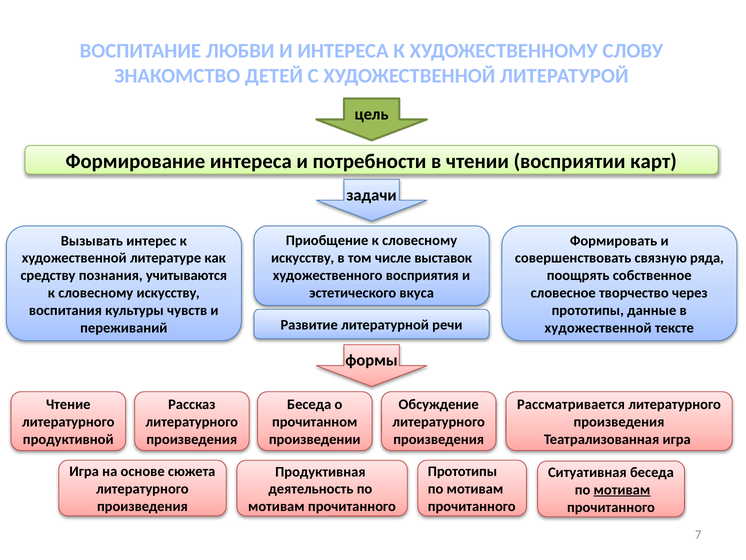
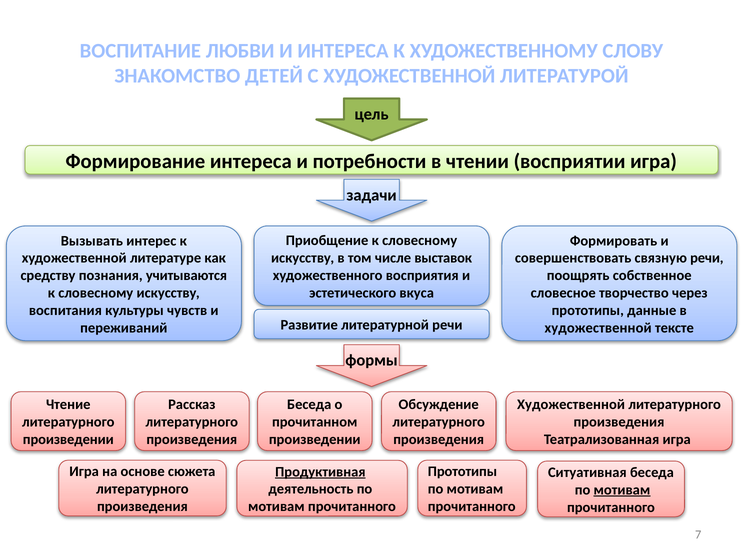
восприятии карт: карт -> игра
связную ряда: ряда -> речи
Рассматривается at (571, 404): Рассматривается -> Художественной
продуктивной at (68, 439): продуктивной -> произведении
Продуктивная underline: none -> present
